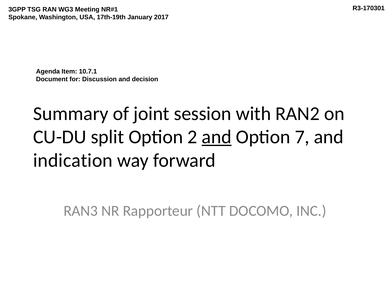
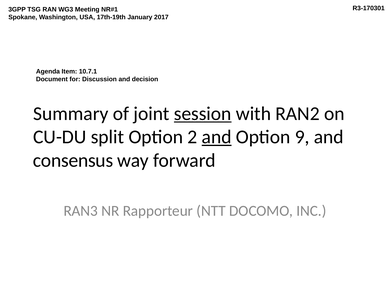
session underline: none -> present
7: 7 -> 9
indication: indication -> consensus
